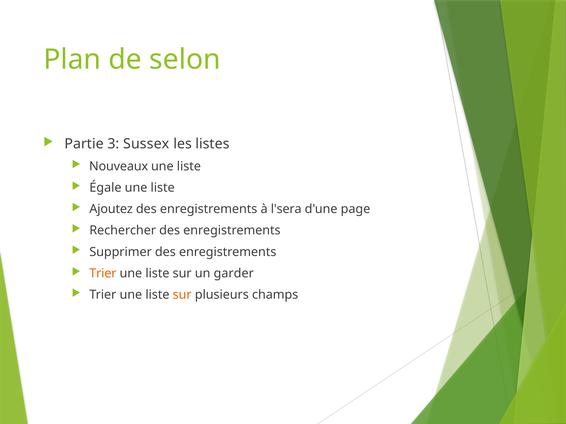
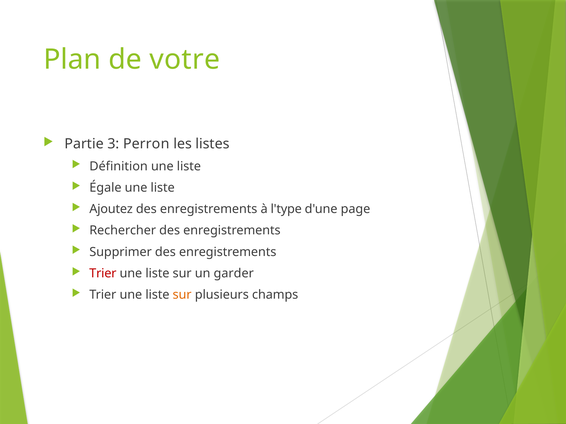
selon: selon -> votre
Sussex: Sussex -> Perron
Nouveaux: Nouveaux -> Définition
l'sera: l'sera -> l'type
Trier at (103, 274) colour: orange -> red
